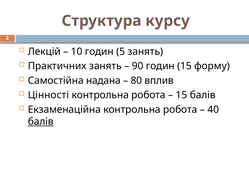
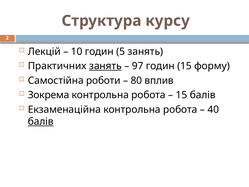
занять at (105, 66) underline: none -> present
90: 90 -> 97
надана: надана -> роботи
Цінності: Цінності -> Зокрема
